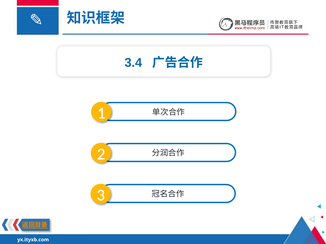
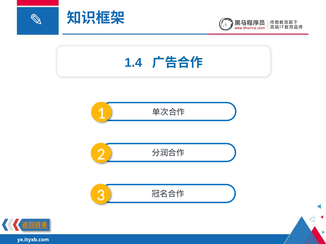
3.4: 3.4 -> 1.4
